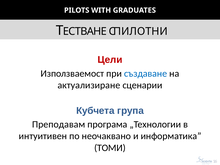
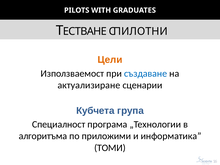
Цели colour: red -> orange
Преподавам: Преподавам -> Специалност
интуитивен: интуитивен -> алгоритъма
неочаквано: неочаквано -> приложими
